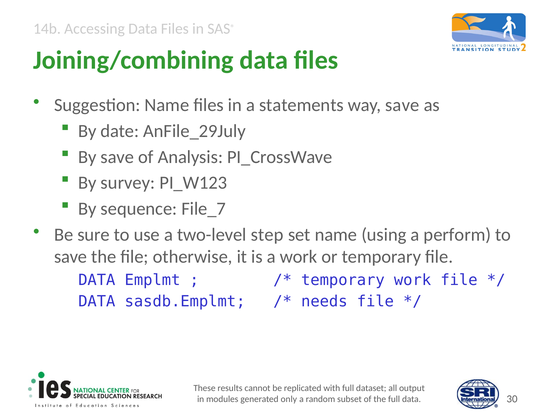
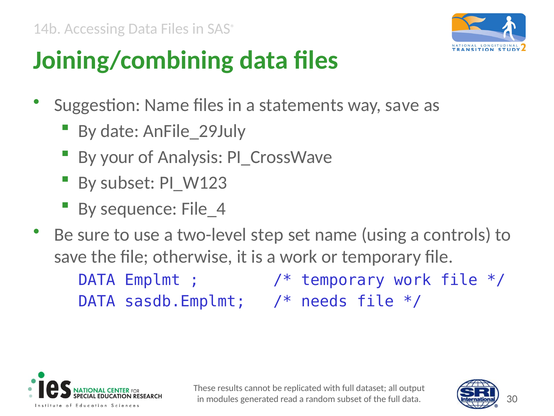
By save: save -> your
By survey: survey -> subset
File_7: File_7 -> File_4
perform: perform -> controls
only: only -> read
